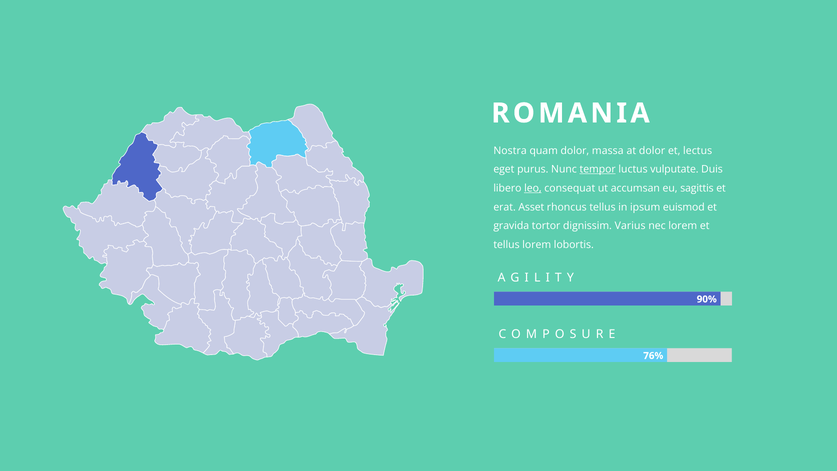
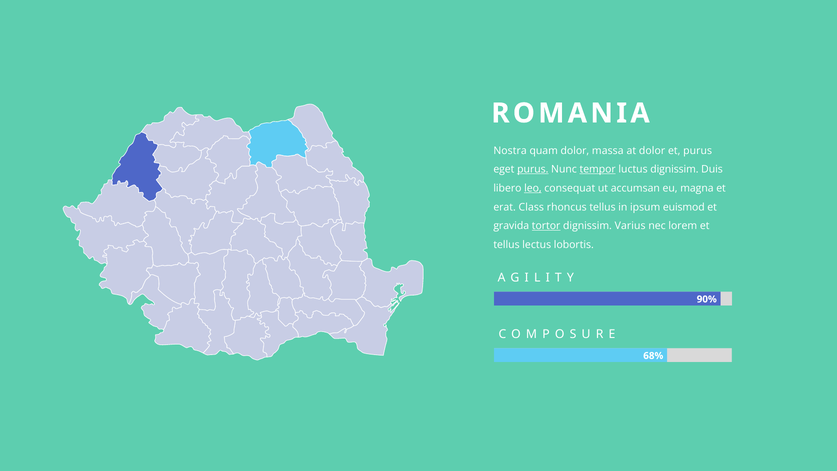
et lectus: lectus -> purus
purus at (533, 169) underline: none -> present
luctus vulputate: vulputate -> dignissim
sagittis: sagittis -> magna
Asset: Asset -> Class
tortor underline: none -> present
tellus lorem: lorem -> lectus
76%: 76% -> 68%
